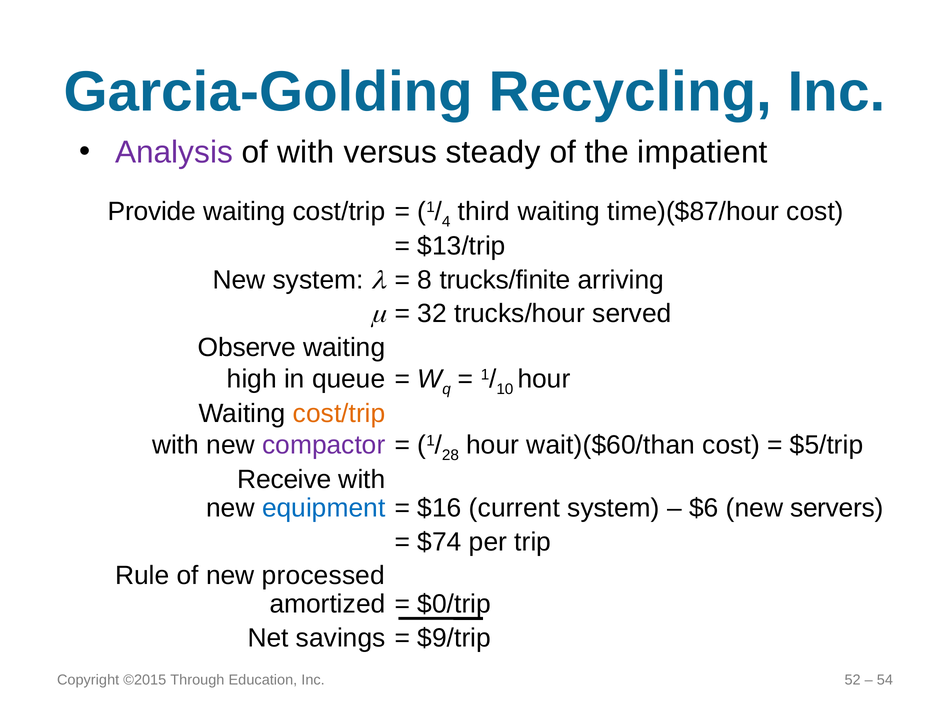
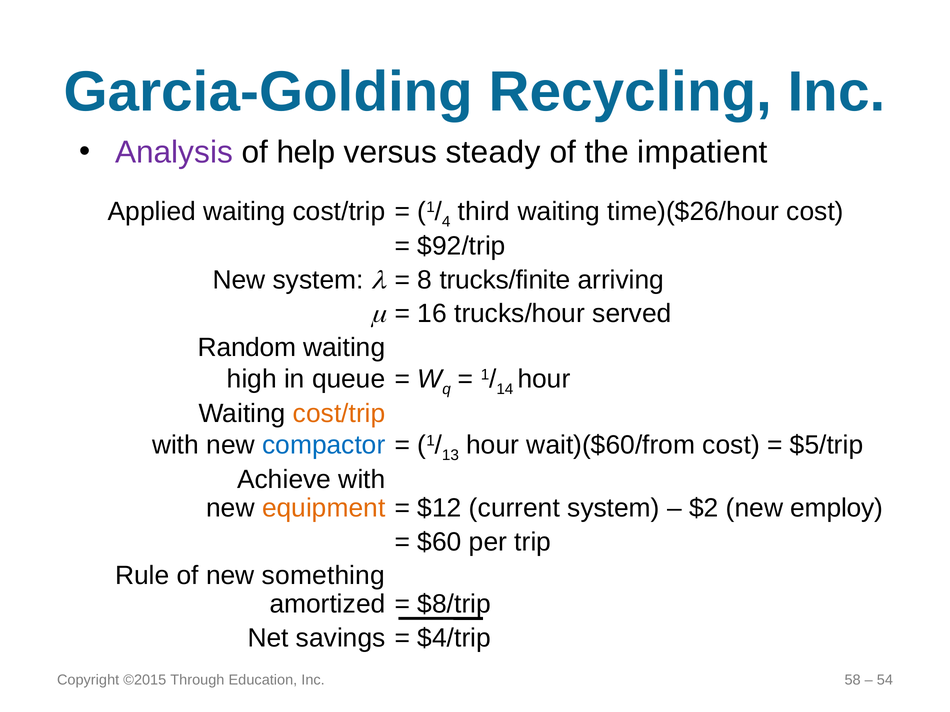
of with: with -> help
Provide: Provide -> Applied
time)($87/hour: time)($87/hour -> time)($26/hour
$13/trip: $13/trip -> $92/trip
32: 32 -> 16
Observe: Observe -> Random
10: 10 -> 14
compactor colour: purple -> blue
28: 28 -> 13
wait)($60/than: wait)($60/than -> wait)($60/from
Receive: Receive -> Achieve
equipment colour: blue -> orange
$16: $16 -> $12
$6: $6 -> $2
servers: servers -> employ
$74: $74 -> $60
processed: processed -> something
$0/trip: $0/trip -> $8/trip
$9/trip: $9/trip -> $4/trip
52: 52 -> 58
